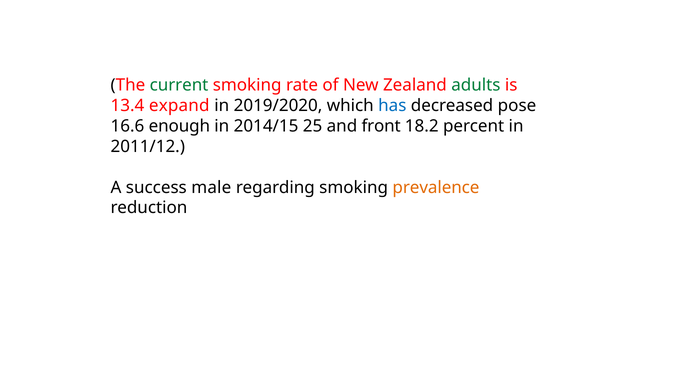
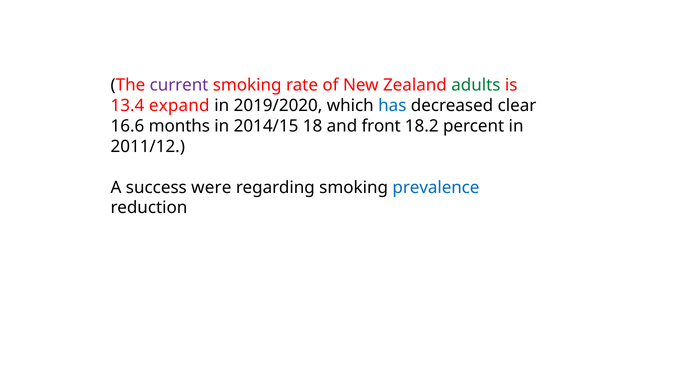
current colour: green -> purple
pose: pose -> clear
enough: enough -> months
25: 25 -> 18
male: male -> were
prevalence colour: orange -> blue
